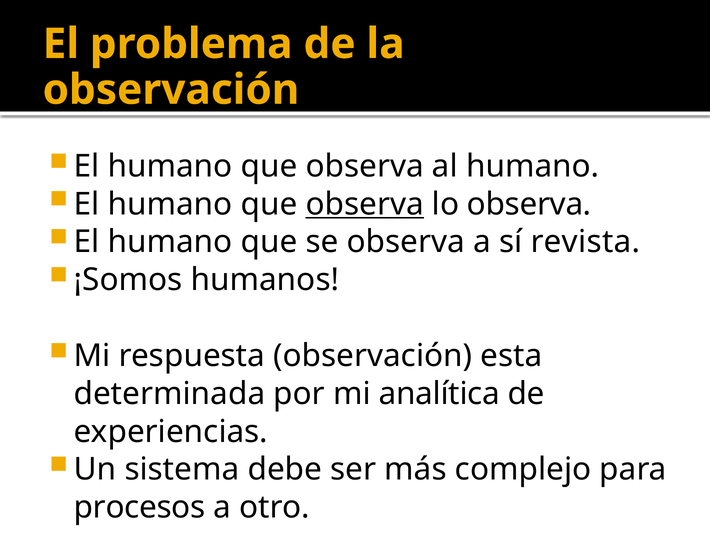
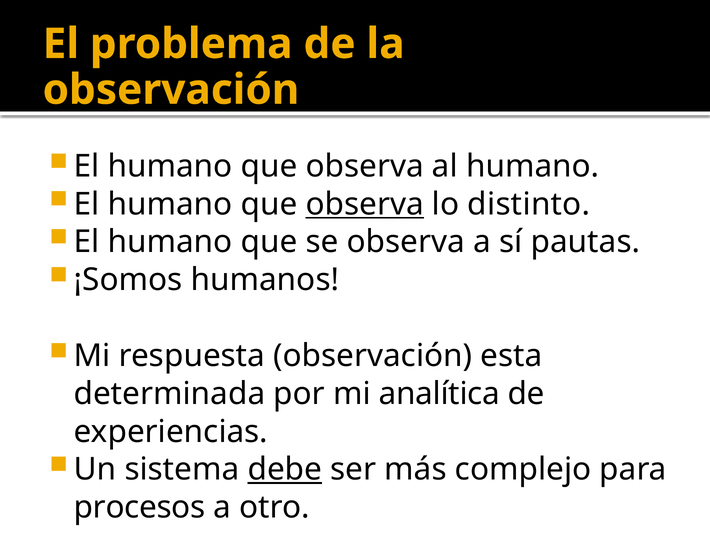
lo observa: observa -> distinto
revista: revista -> pautas
debe underline: none -> present
